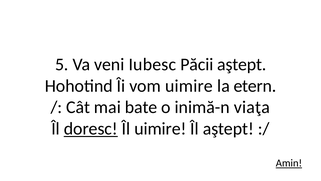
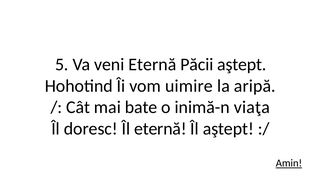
veni Iubesc: Iubesc -> Eternă
etern: etern -> aripă
doresc underline: present -> none
Îl uimire: uimire -> eternă
